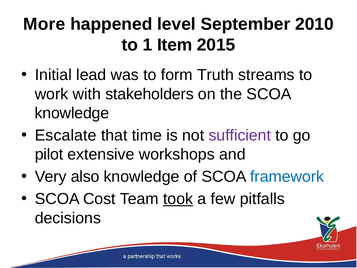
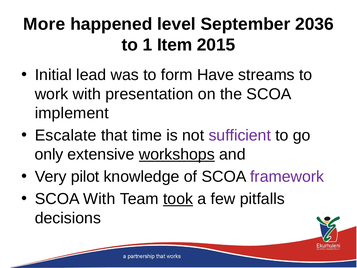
2010: 2010 -> 2036
Truth: Truth -> Have
stakeholders: stakeholders -> presentation
knowledge at (72, 113): knowledge -> implement
pilot: pilot -> only
workshops underline: none -> present
also: also -> pilot
framework colour: blue -> purple
SCOA Cost: Cost -> With
